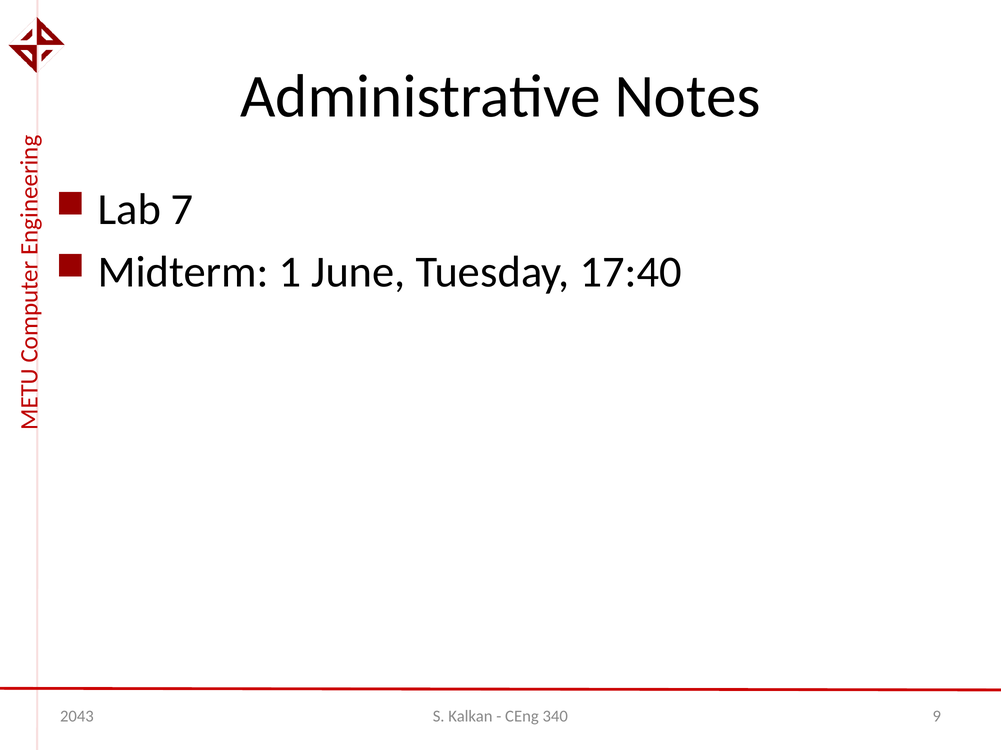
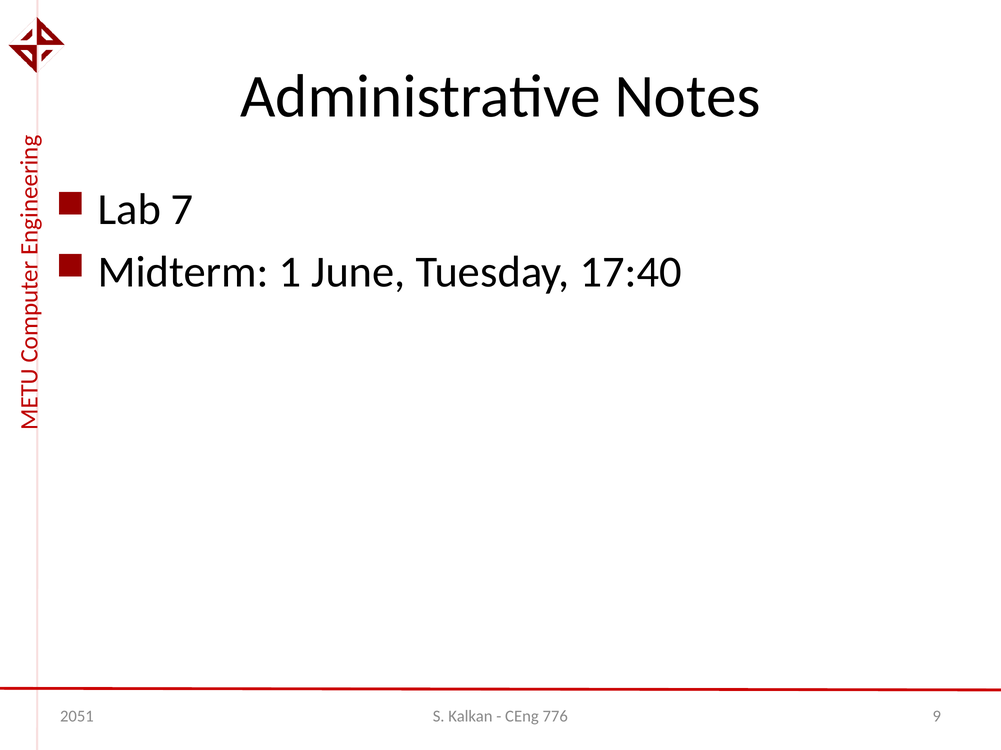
2043: 2043 -> 2051
340: 340 -> 776
